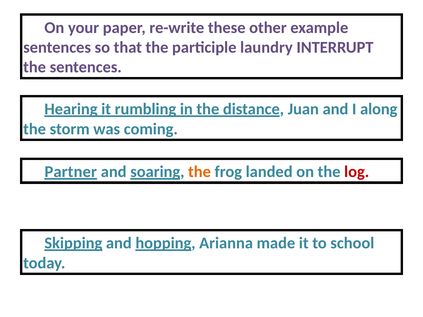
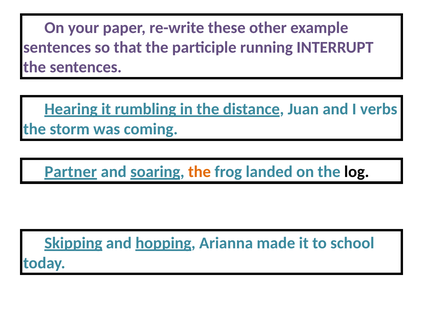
laundry: laundry -> running
along: along -> verbs
log colour: red -> black
